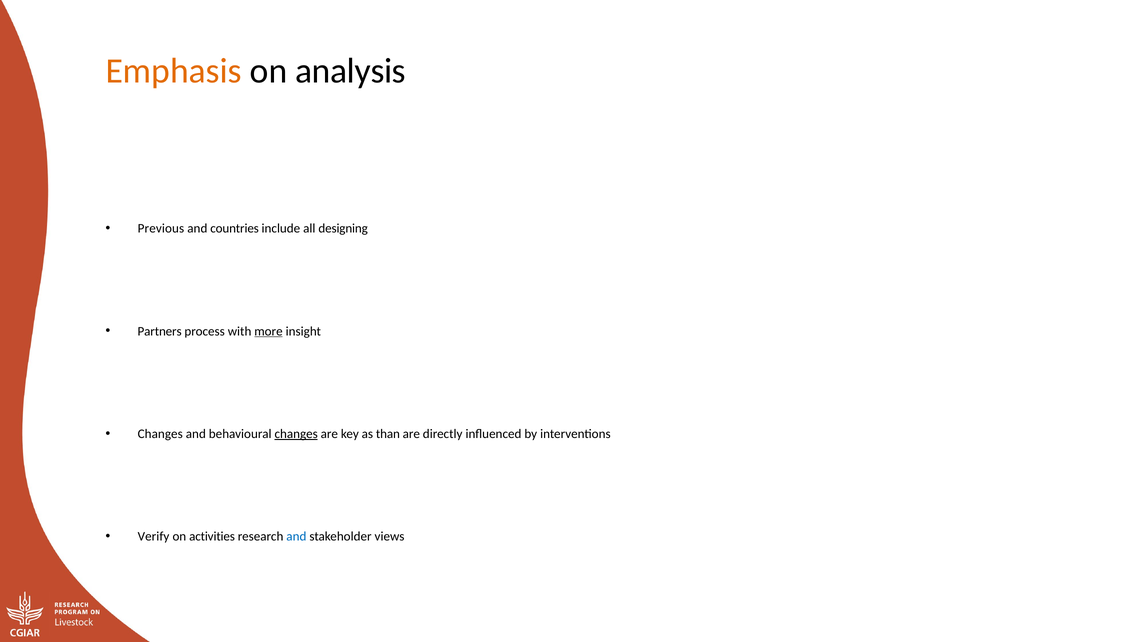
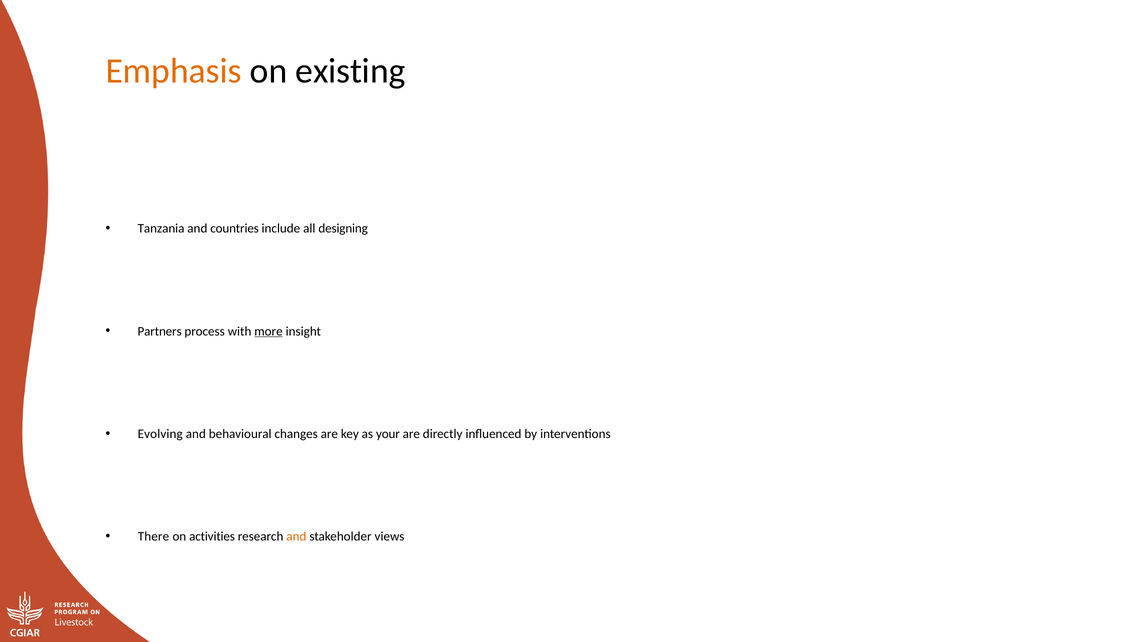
analysis: analysis -> existing
Previous: Previous -> Tanzania
Changes at (160, 434): Changes -> Evolving
changes at (296, 434) underline: present -> none
than: than -> your
Verify: Verify -> There
and at (296, 536) colour: blue -> orange
